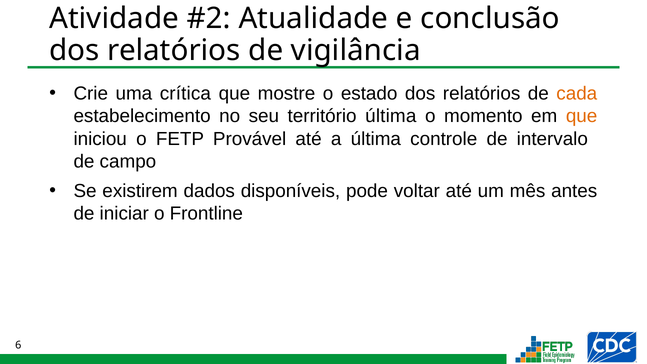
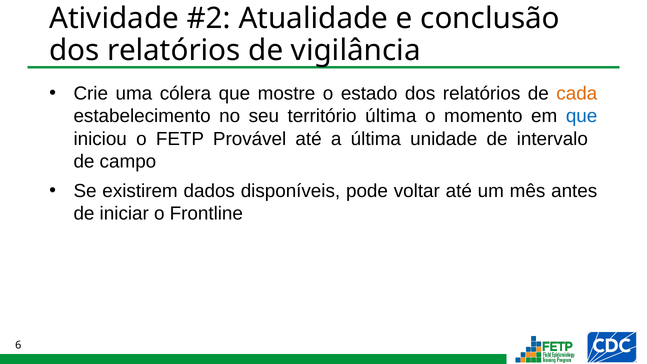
crítica: crítica -> cólera
que at (582, 116) colour: orange -> blue
controle: controle -> unidade
